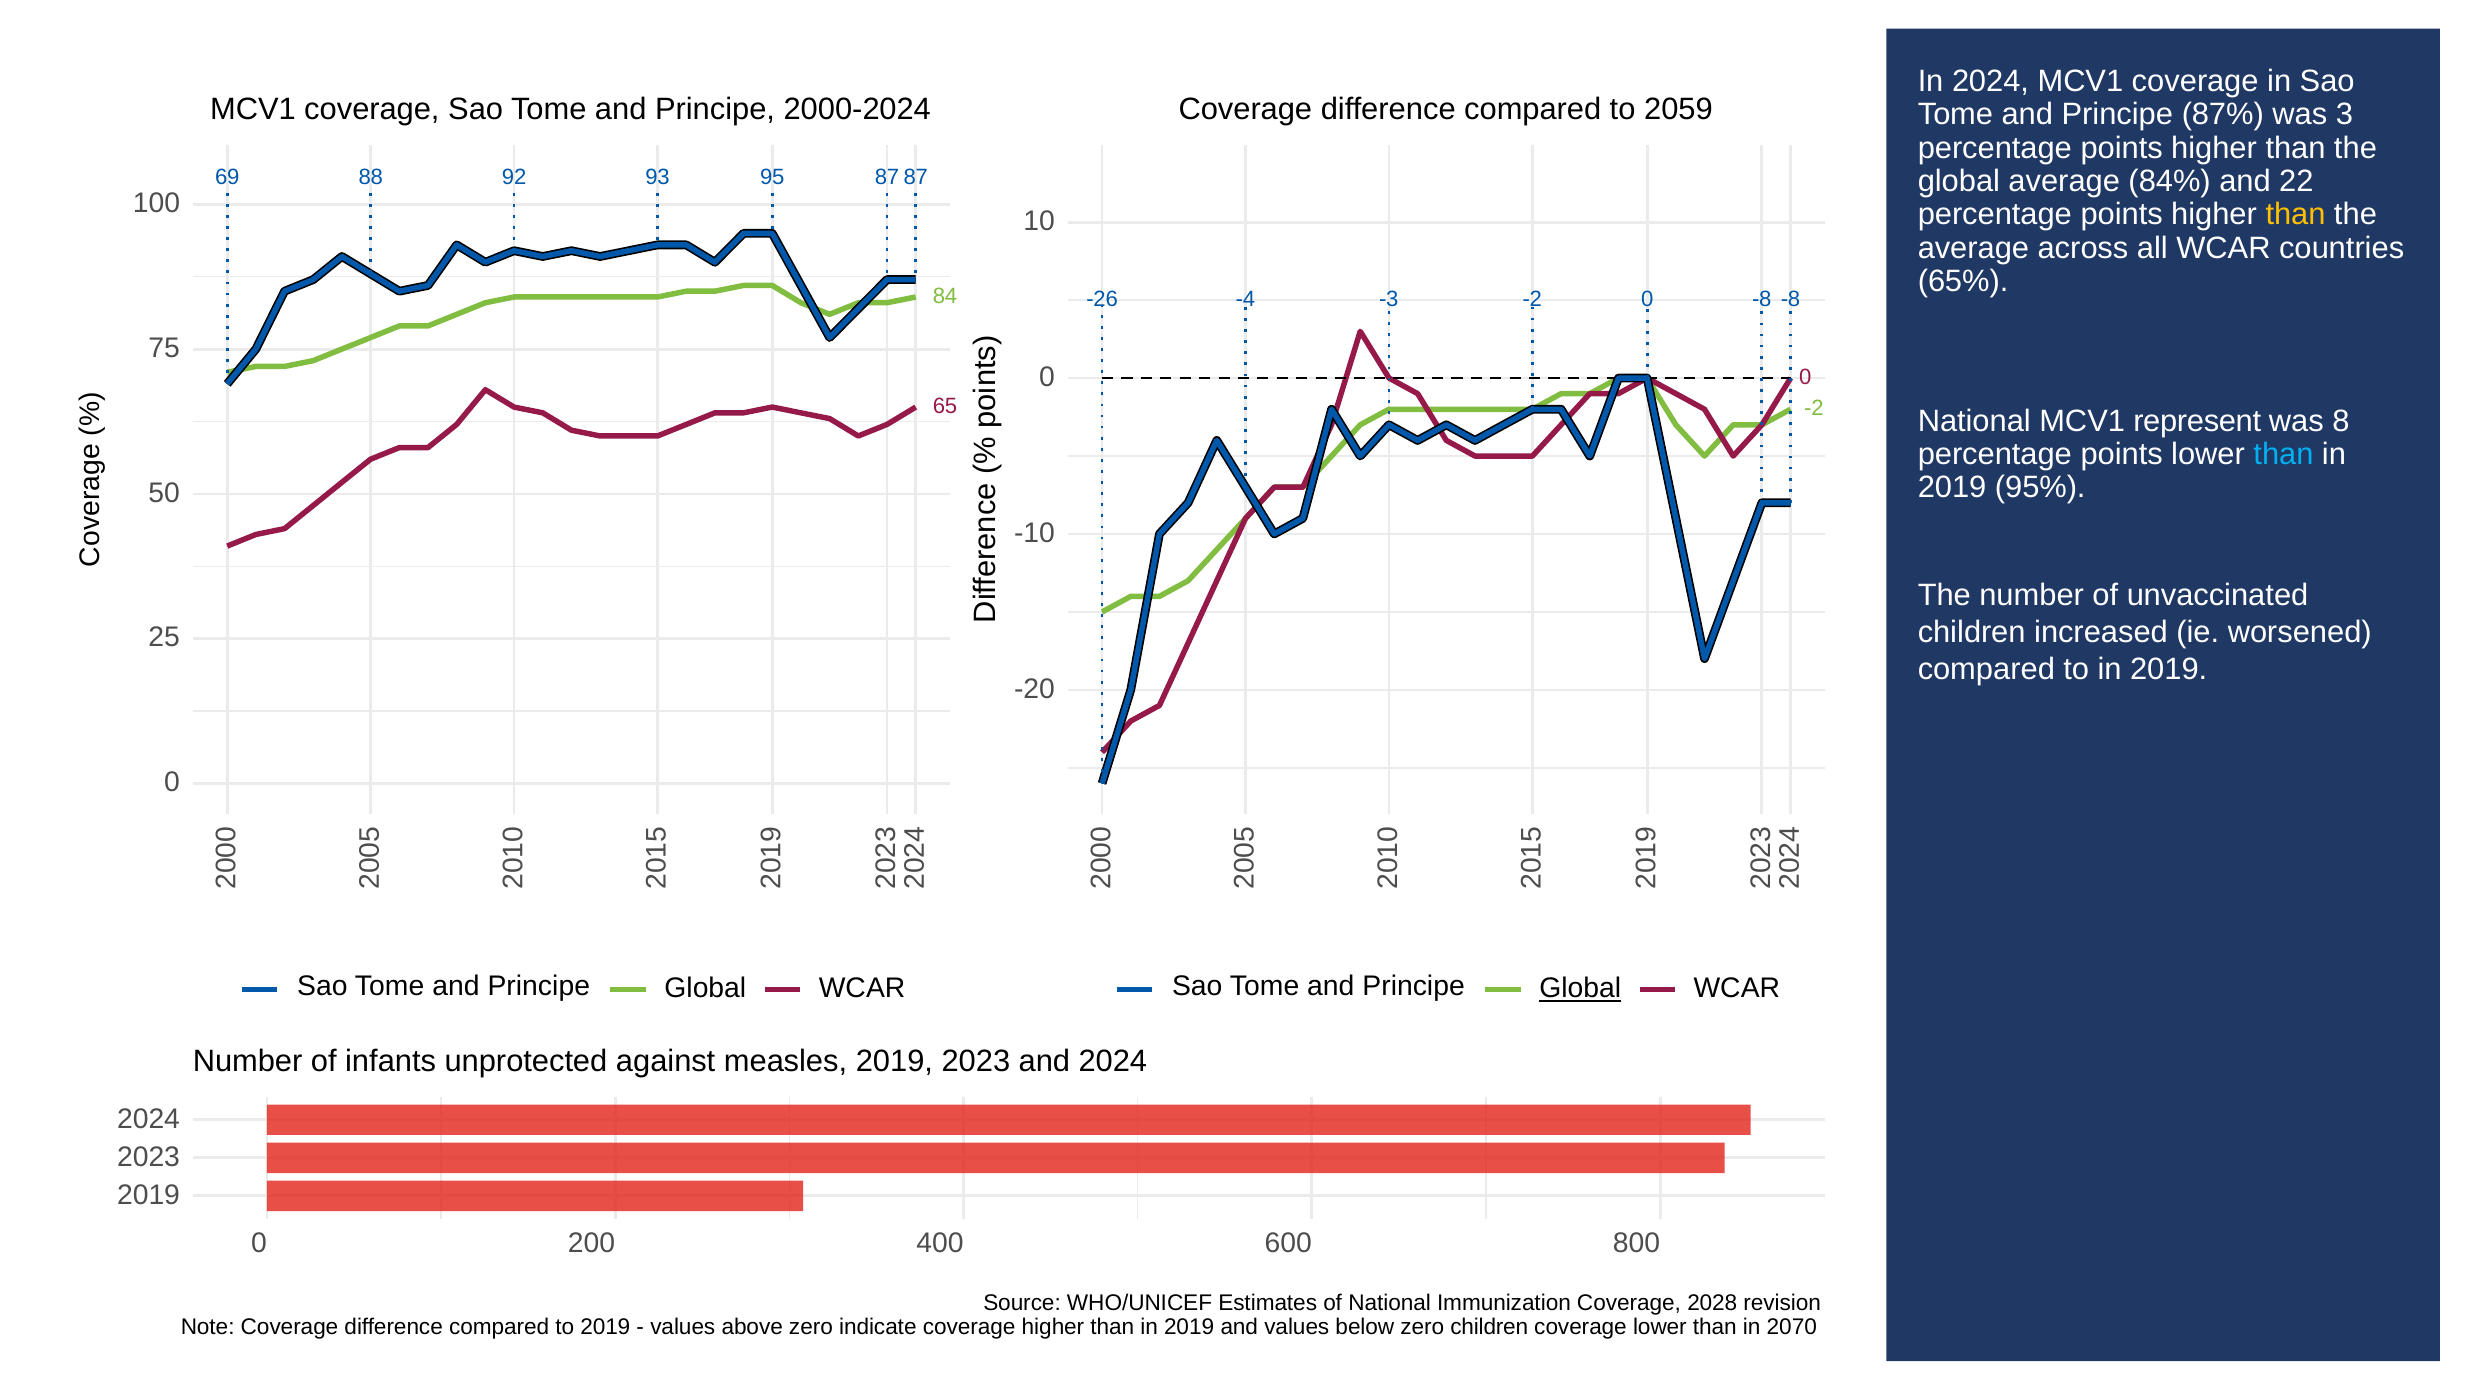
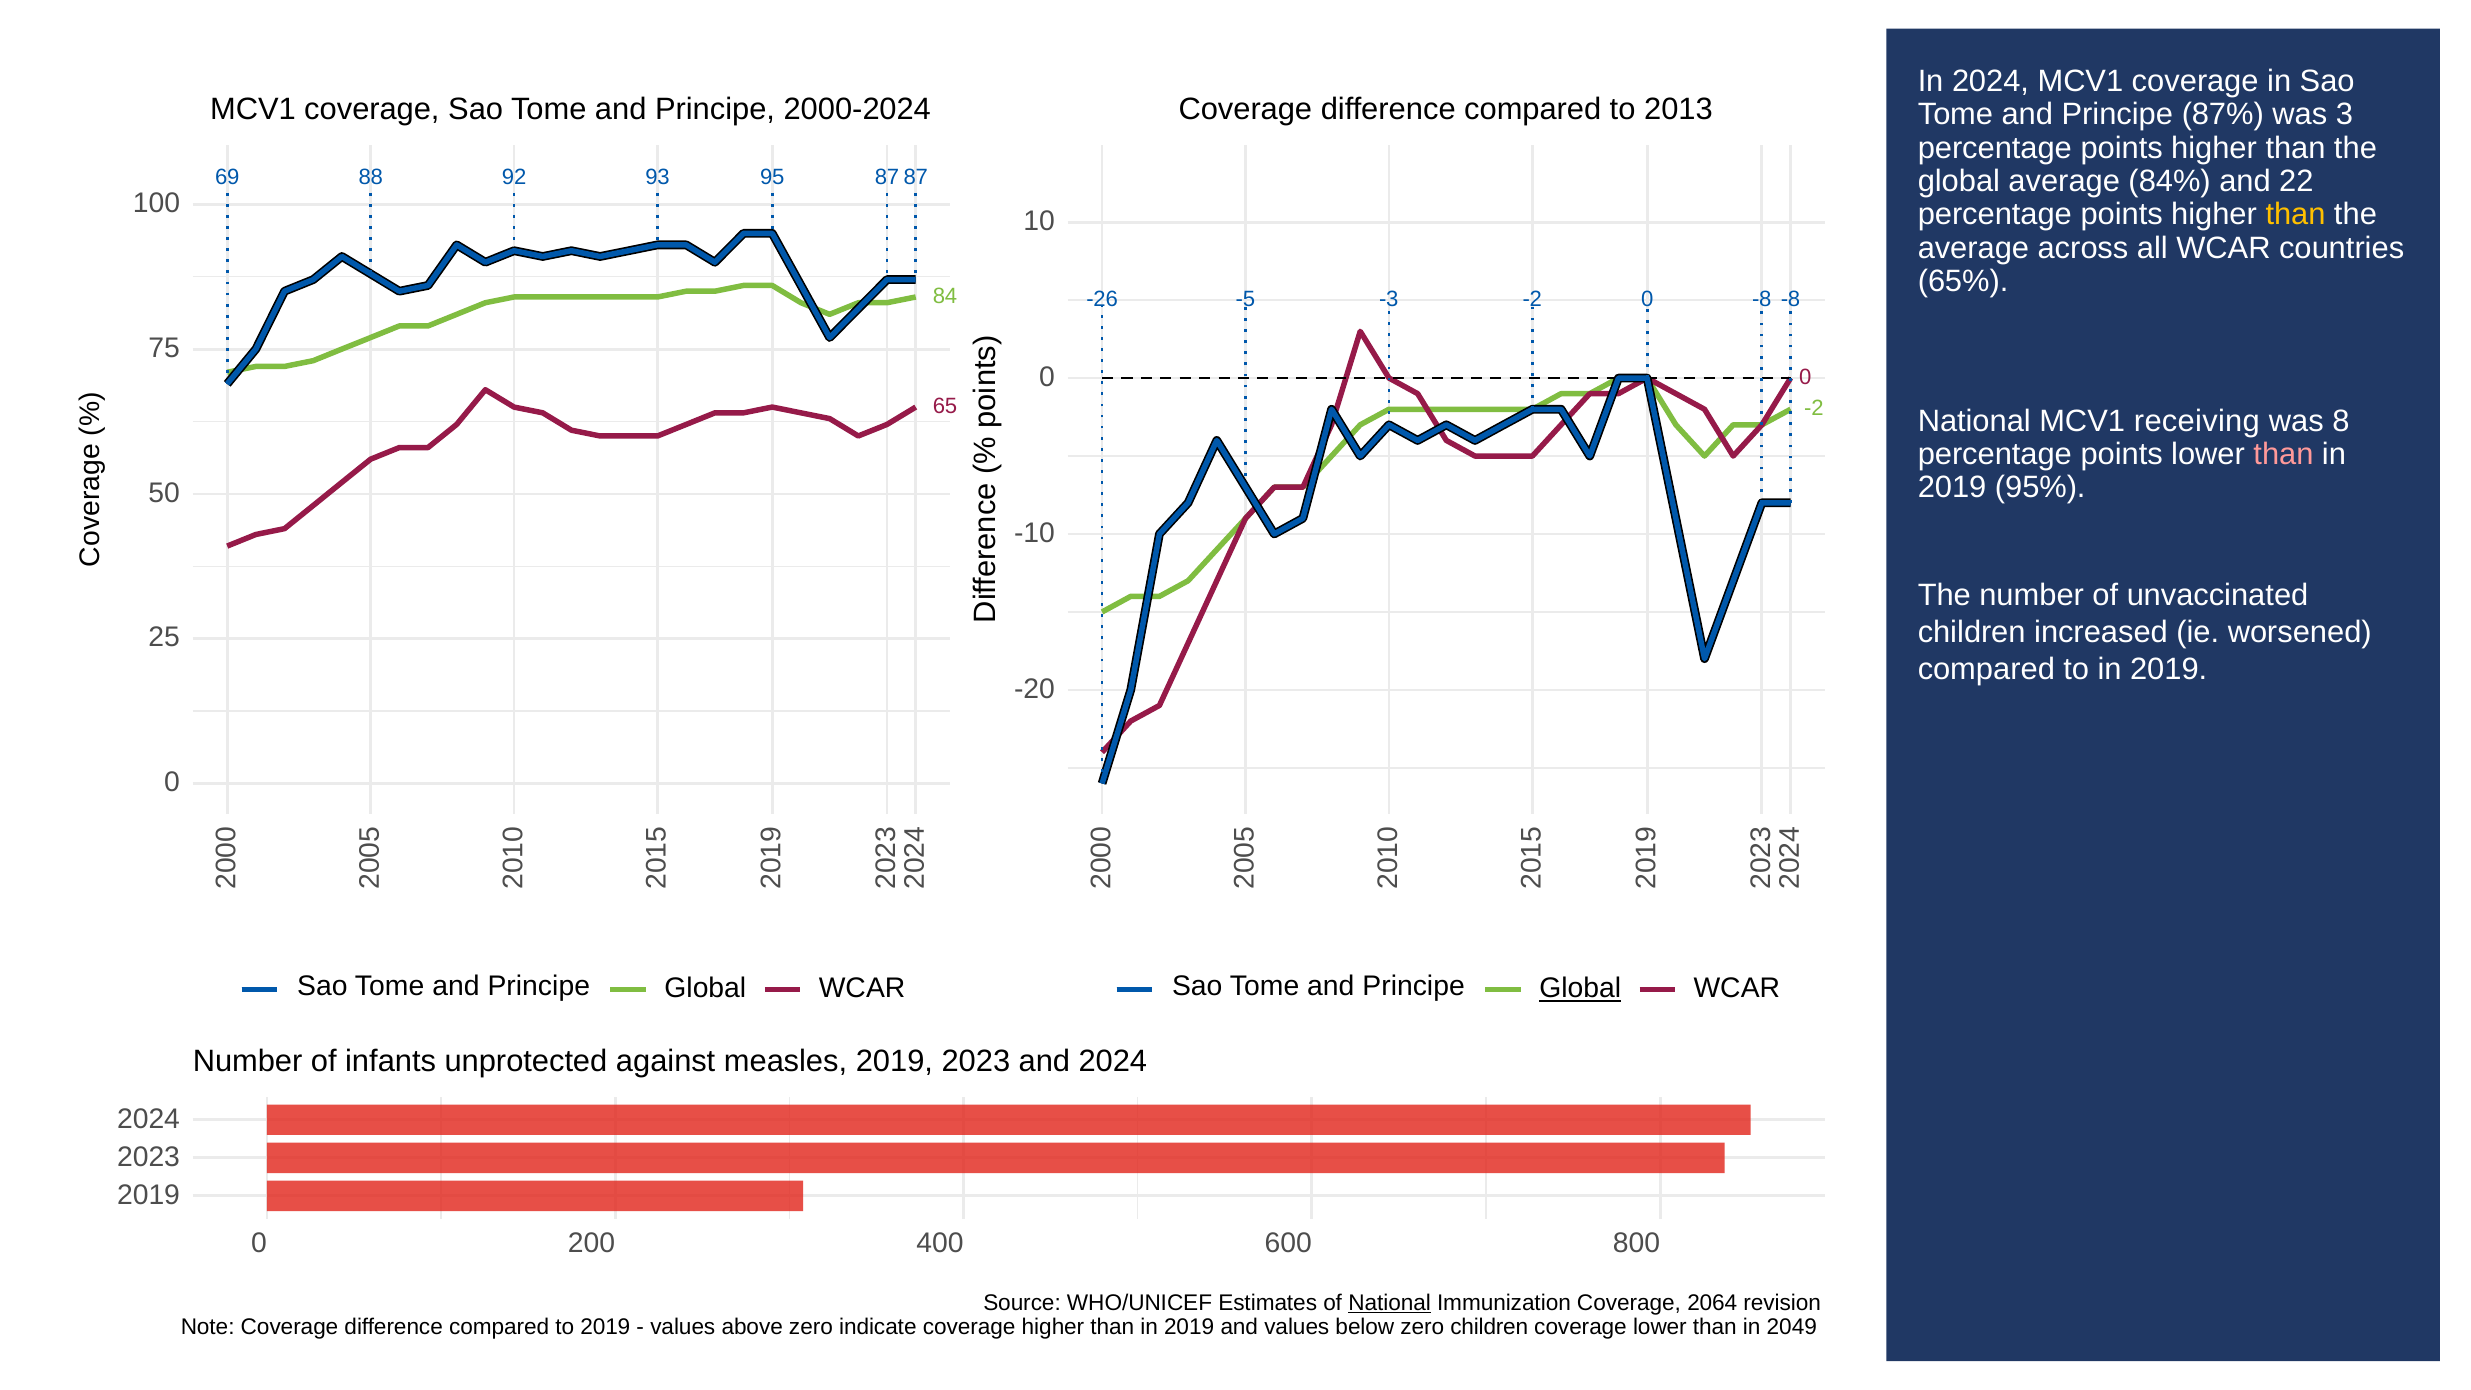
2059: 2059 -> 2013
-4: -4 -> -5
represent: represent -> receiving
than at (2283, 454) colour: light blue -> pink
National at (1390, 1303) underline: none -> present
2028: 2028 -> 2064
2070: 2070 -> 2049
